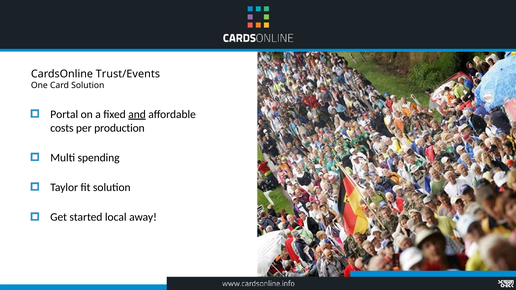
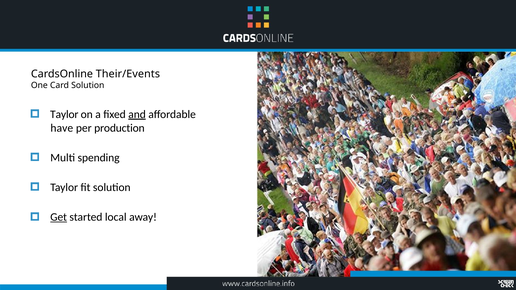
Trust/Events: Trust/Events -> Their/Events
Portal at (64, 114): Portal -> Taylor
costs: costs -> have
Get underline: none -> present
